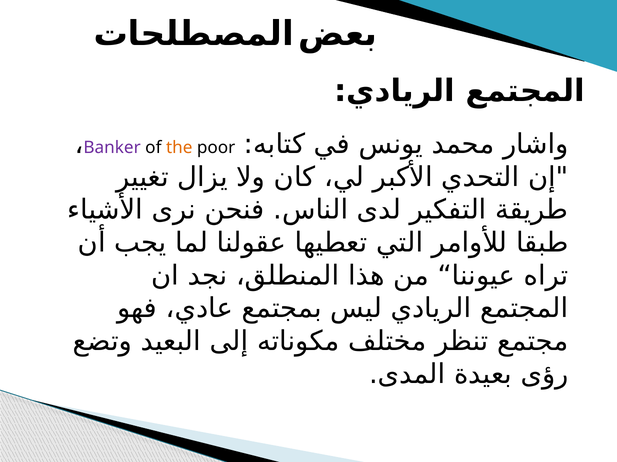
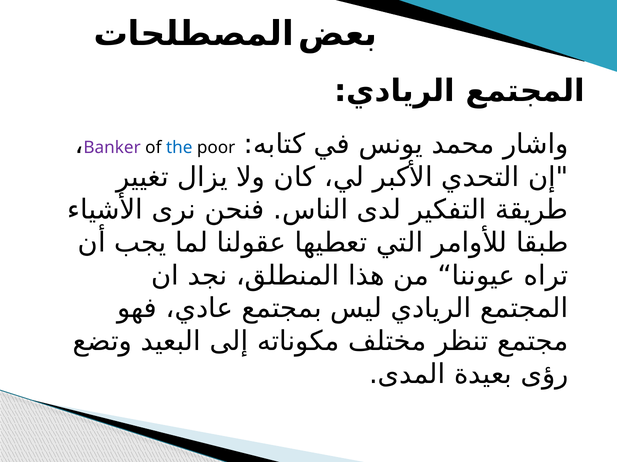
the colour: orange -> blue
